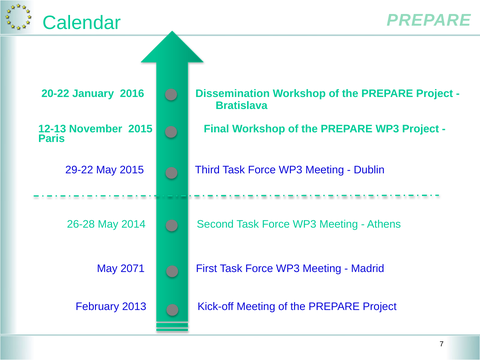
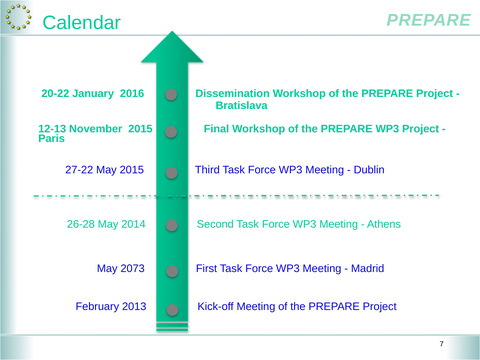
29-22: 29-22 -> 27-22
2071: 2071 -> 2073
